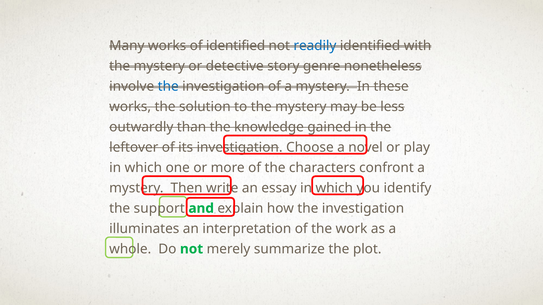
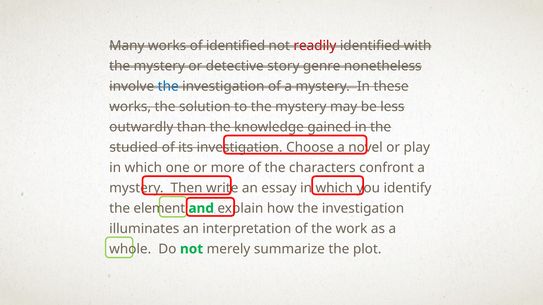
readily colour: blue -> red
leftover: leftover -> studied
support: support -> element
